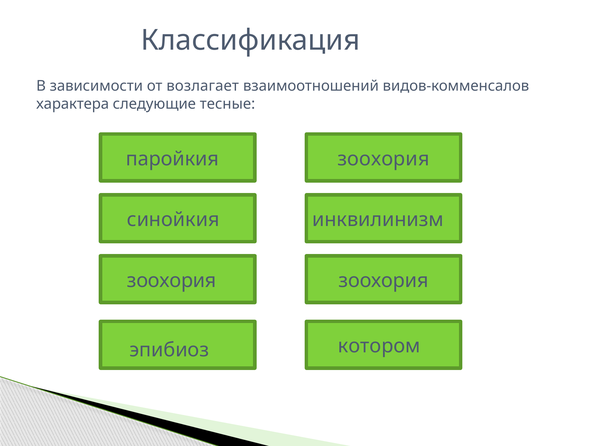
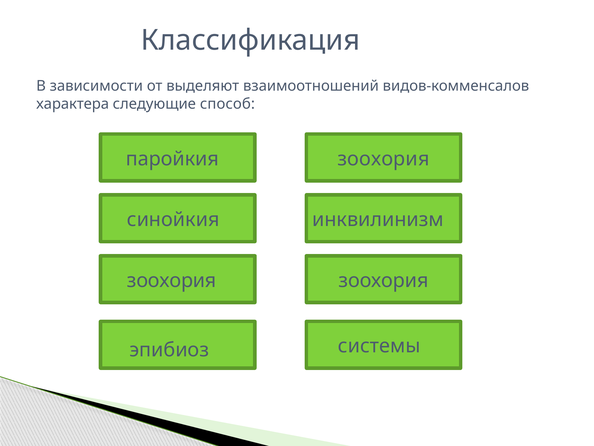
возлагает: возлагает -> выделяют
тесные: тесные -> способ
котором: котором -> системы
